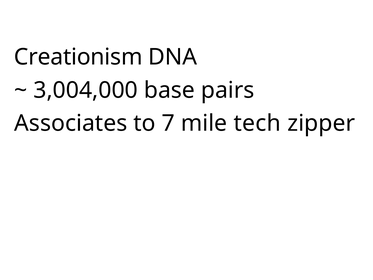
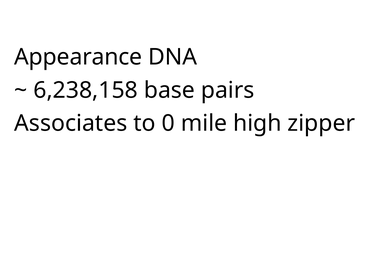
Creationism: Creationism -> Appearance
3,004,000: 3,004,000 -> 6,238,158
7: 7 -> 0
tech: tech -> high
